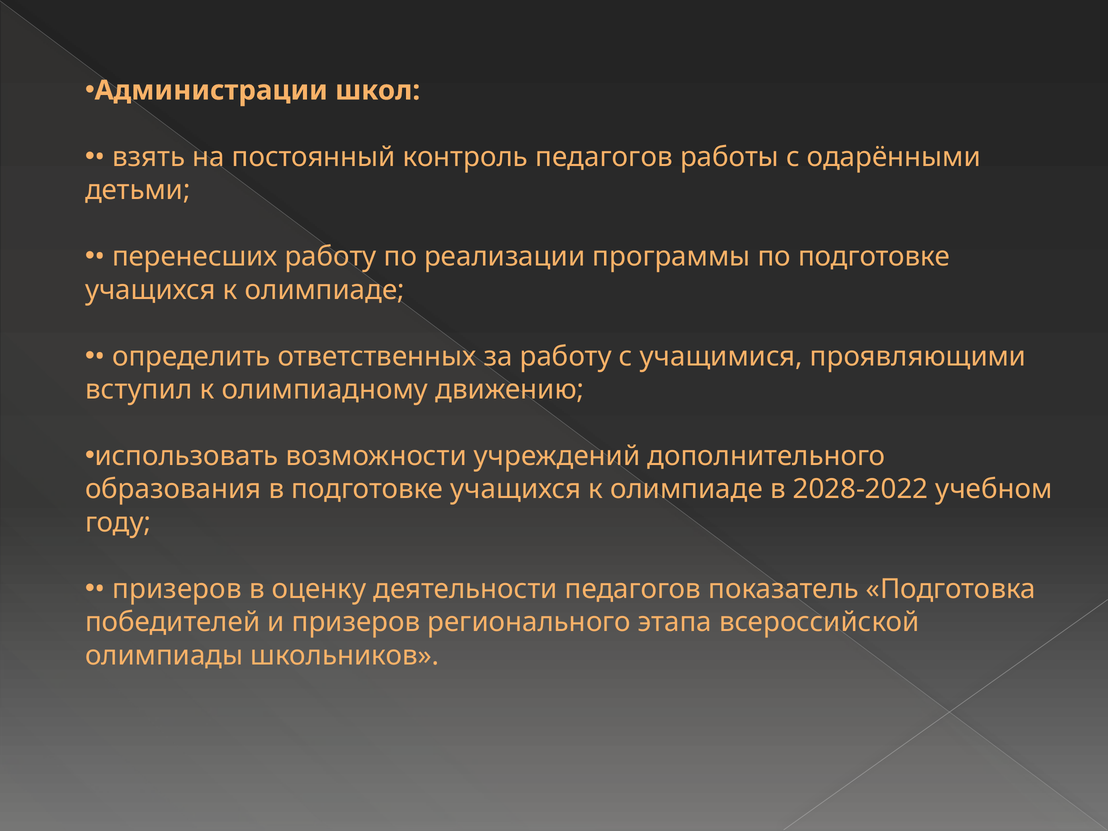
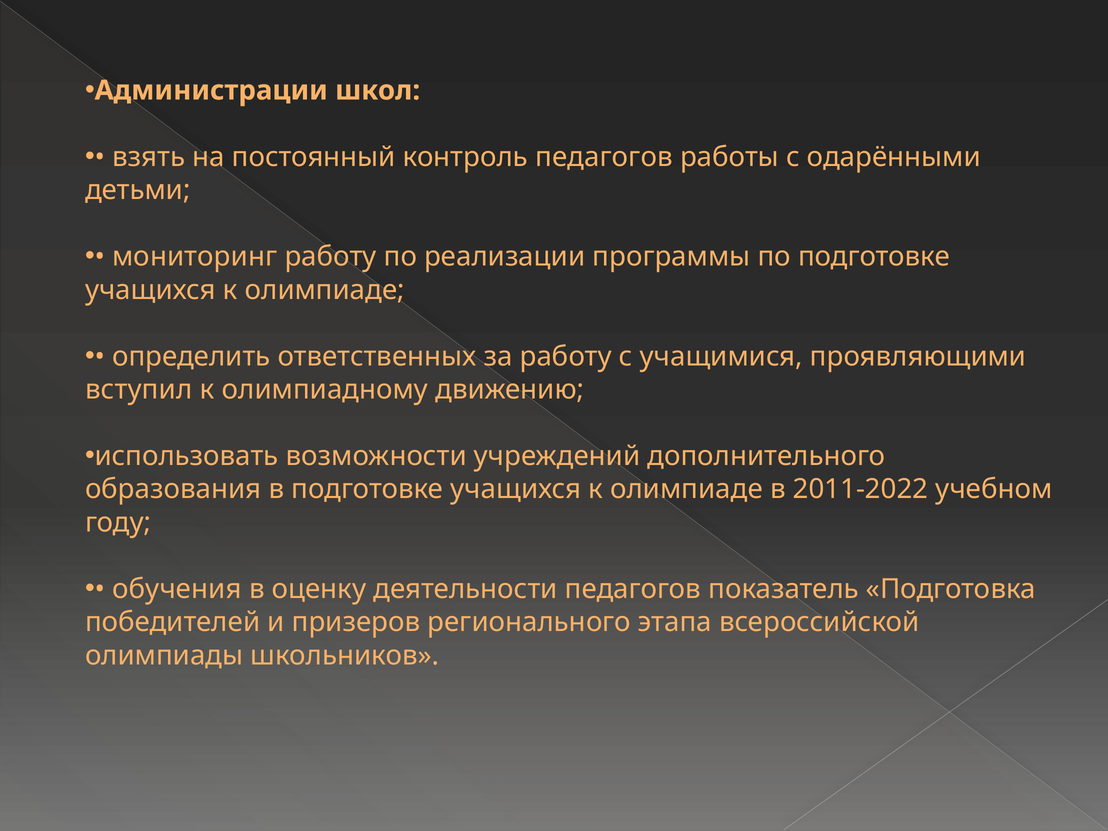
перенесших: перенесших -> мониторинг
2028-2022: 2028-2022 -> 2011-2022
призеров at (177, 589): призеров -> обучения
